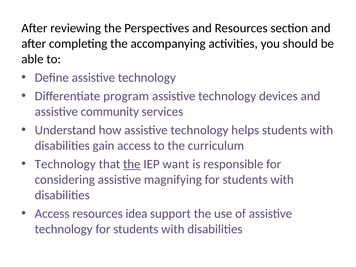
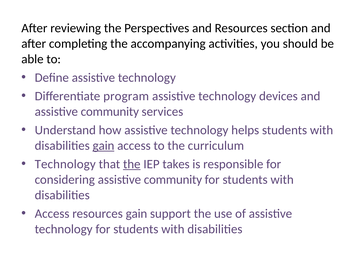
gain at (103, 146) underline: none -> present
want: want -> takes
considering assistive magnifying: magnifying -> community
resources idea: idea -> gain
